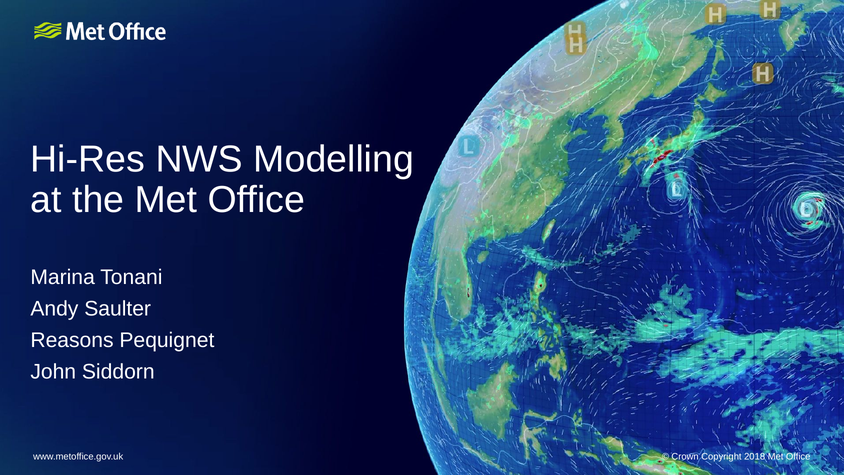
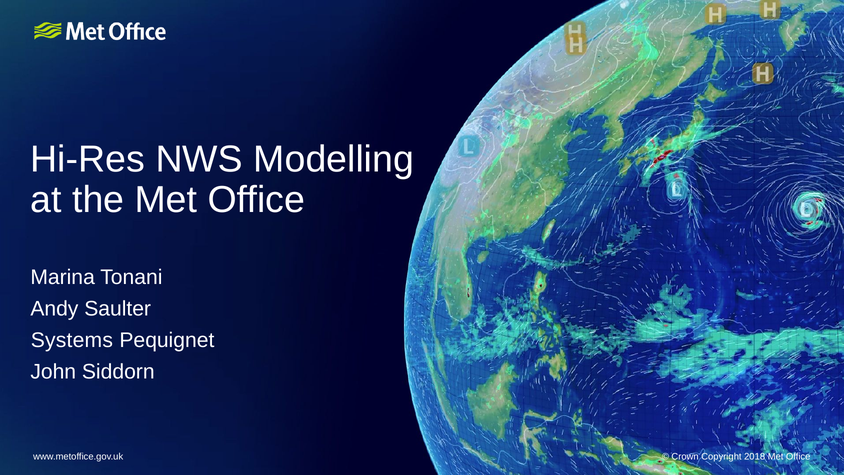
Reasons: Reasons -> Systems
